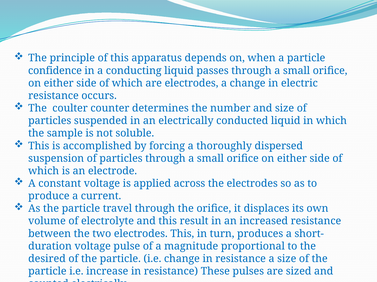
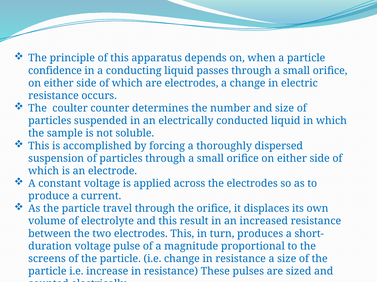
desired: desired -> screens
